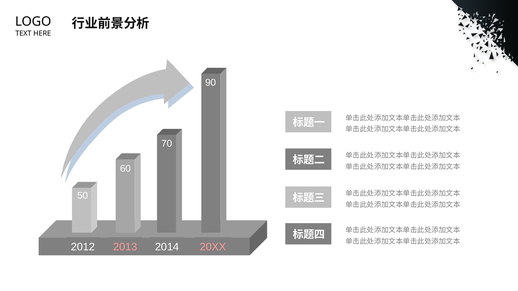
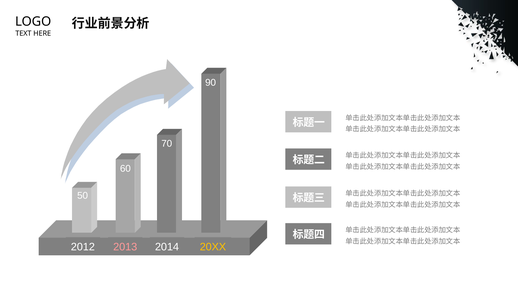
20XX colour: pink -> yellow
